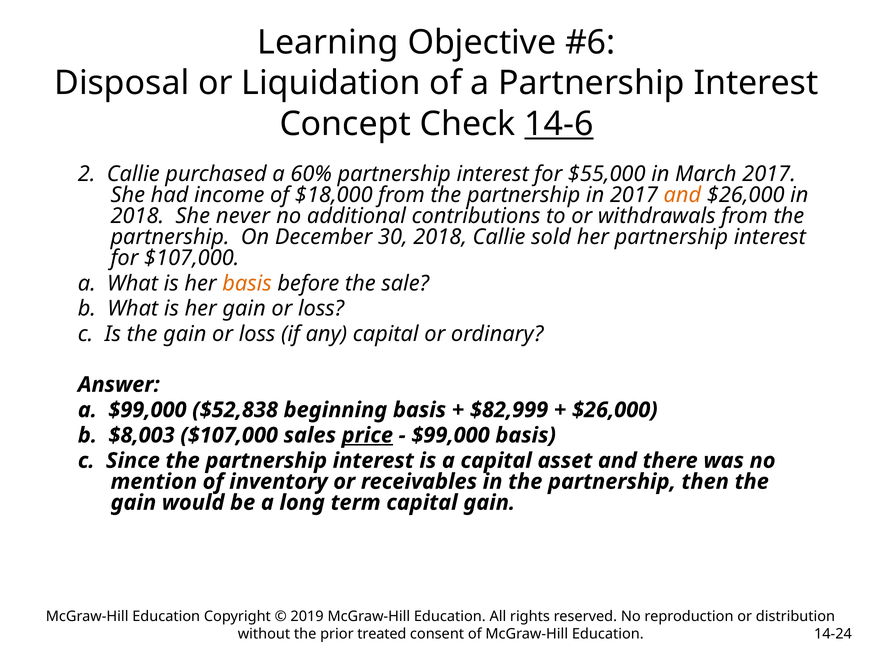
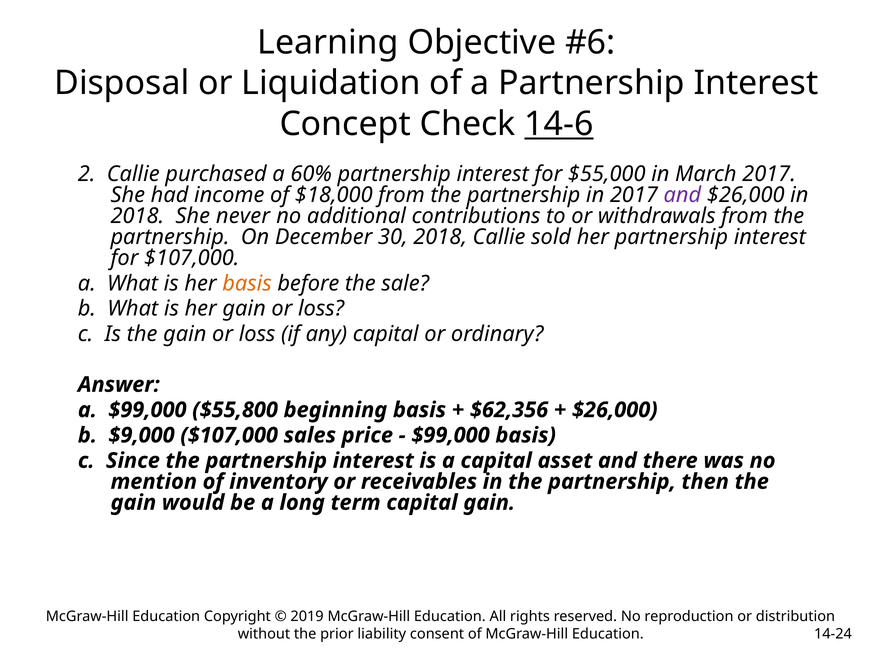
and at (682, 195) colour: orange -> purple
$52,838: $52,838 -> $55,800
$82,999: $82,999 -> $62,356
$8,003: $8,003 -> $9,000
price underline: present -> none
treated: treated -> liability
